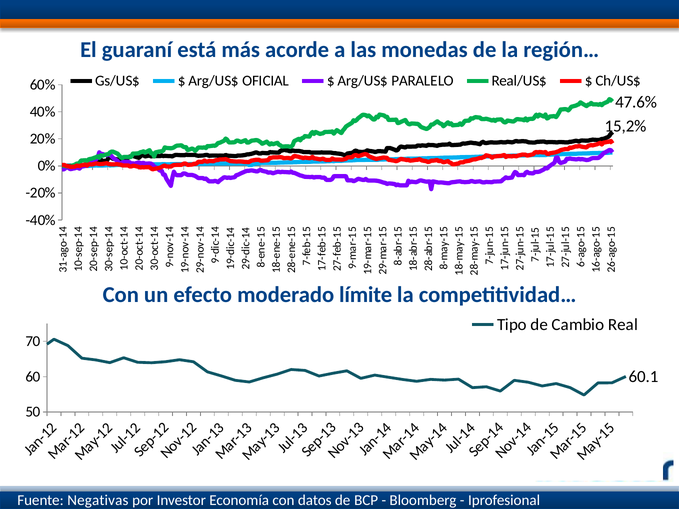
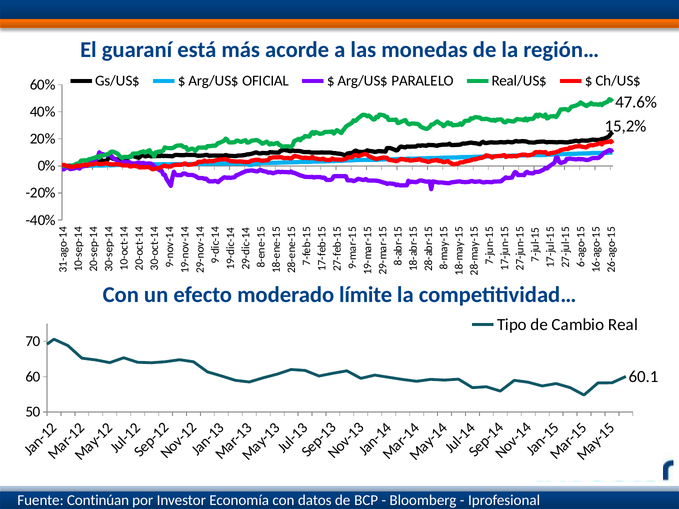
Negativas: Negativas -> Continúan
